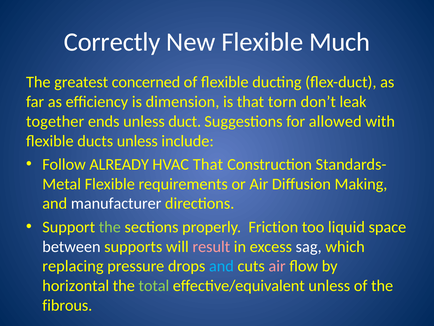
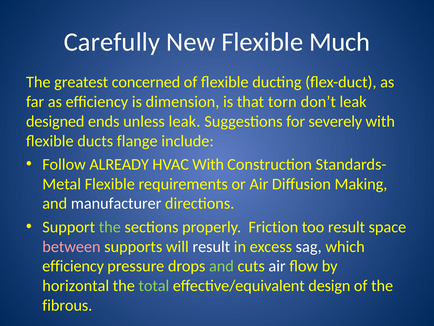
Correctly: Correctly -> Carefully
together: together -> designed
unless duct: duct -> leak
allowed: allowed -> severely
ducts unless: unless -> flange
HVAC That: That -> With
too liquid: liquid -> result
between colour: white -> pink
result at (211, 246) colour: pink -> white
replacing at (73, 266): replacing -> efficiency
and at (221, 266) colour: light blue -> light green
air at (277, 266) colour: pink -> white
effective/equivalent unless: unless -> design
